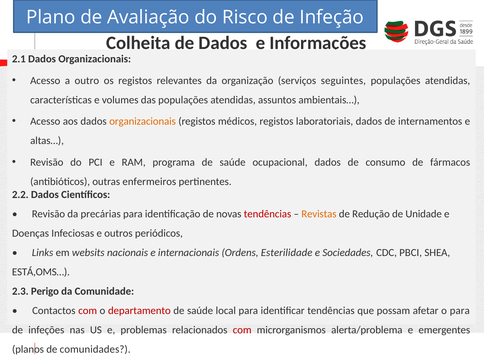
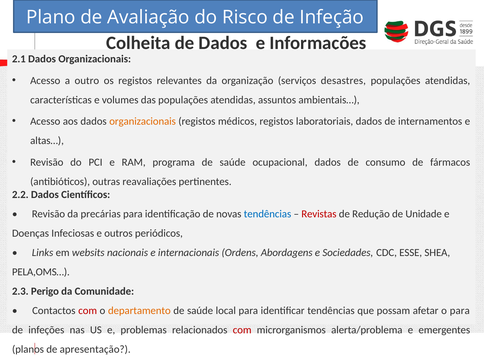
seguintes: seguintes -> desastres
enfermeiros: enfermeiros -> reavaliações
tendências at (268, 214) colour: red -> blue
Revistas colour: orange -> red
Esterilidade: Esterilidade -> Abordagens
PBCI: PBCI -> ESSE
ESTÁ,OMS…: ESTÁ,OMS… -> PELA,OMS…
departamento colour: red -> orange
comunidades: comunidades -> apresentação
